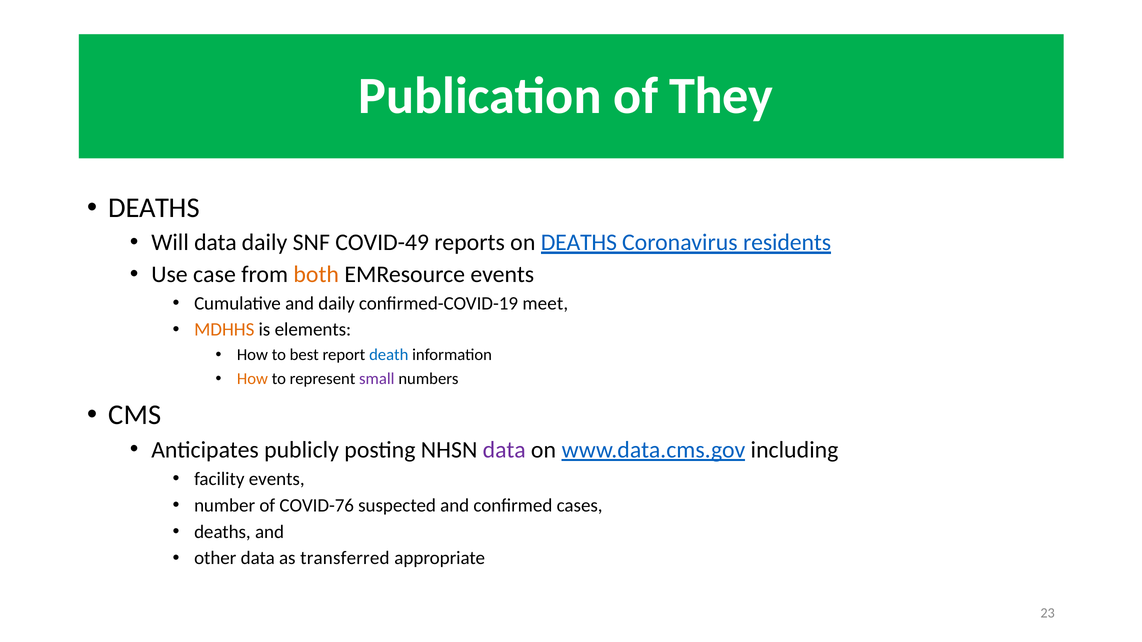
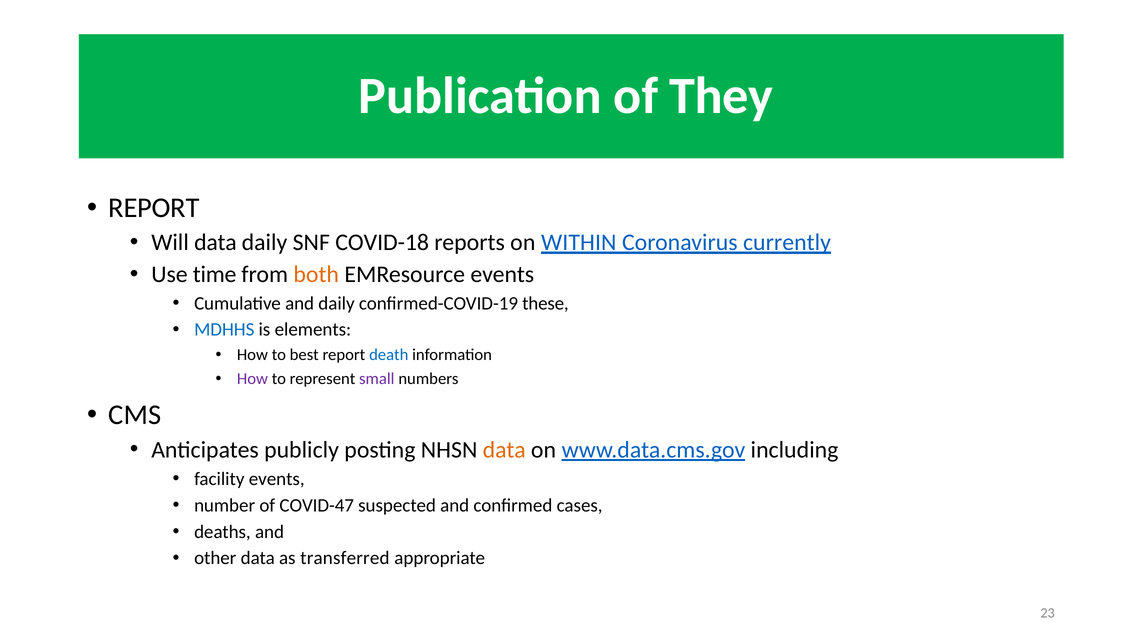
DEATHS at (154, 208): DEATHS -> REPORT
COVID-49: COVID-49 -> COVID-18
on DEATHS: DEATHS -> WITHIN
residents: residents -> currently
case: case -> time
meet: meet -> these
MDHHS colour: orange -> blue
How at (252, 379) colour: orange -> purple
data at (504, 450) colour: purple -> orange
COVID-76: COVID-76 -> COVID-47
